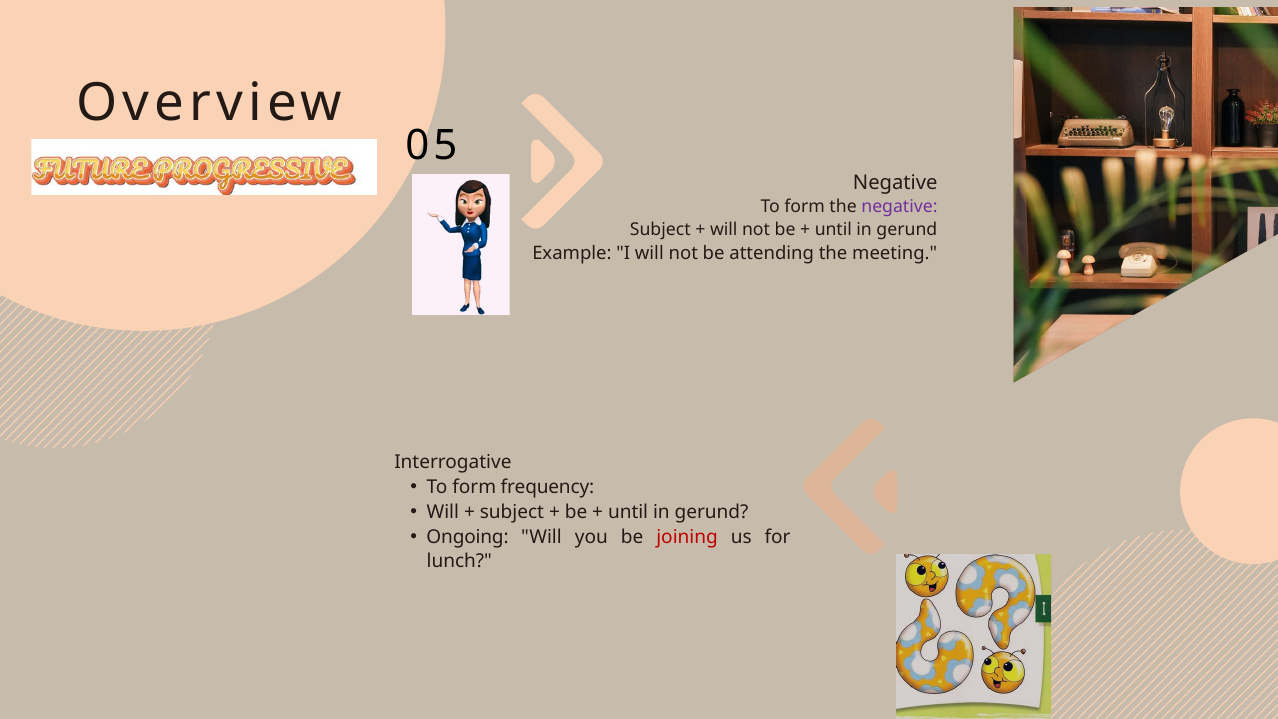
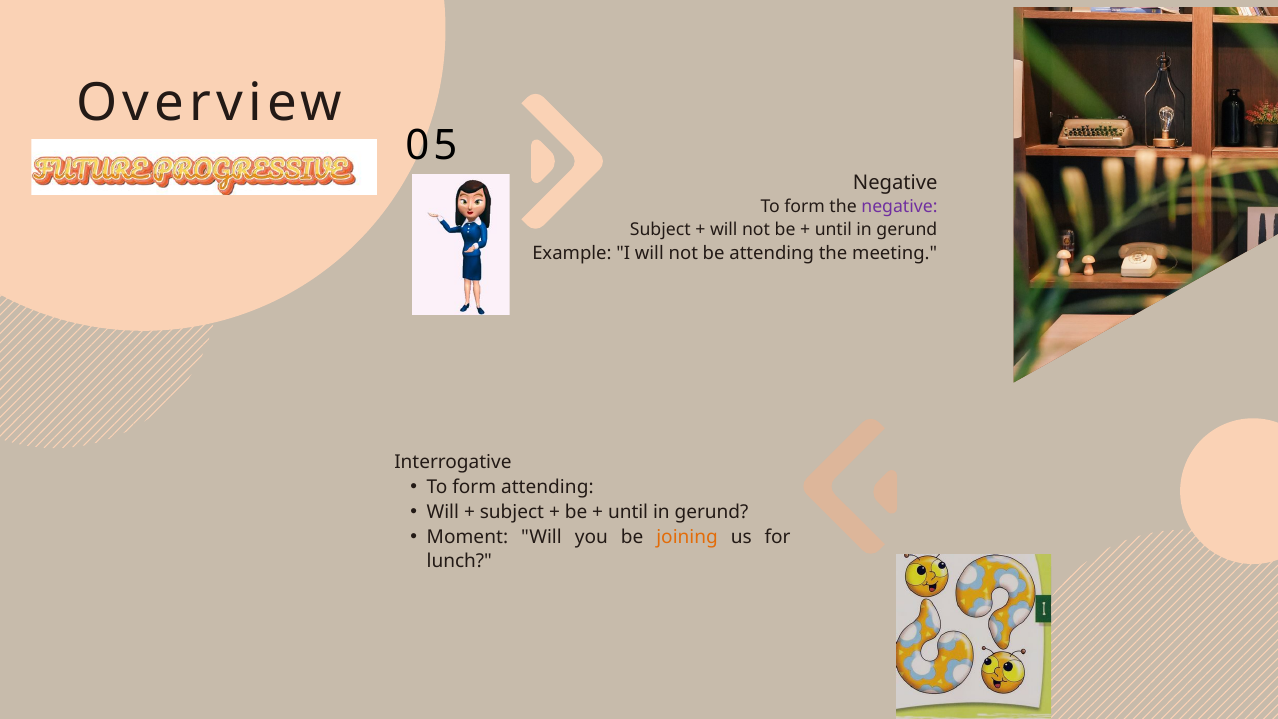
form frequency: frequency -> attending
Ongoing: Ongoing -> Moment
joining colour: red -> orange
